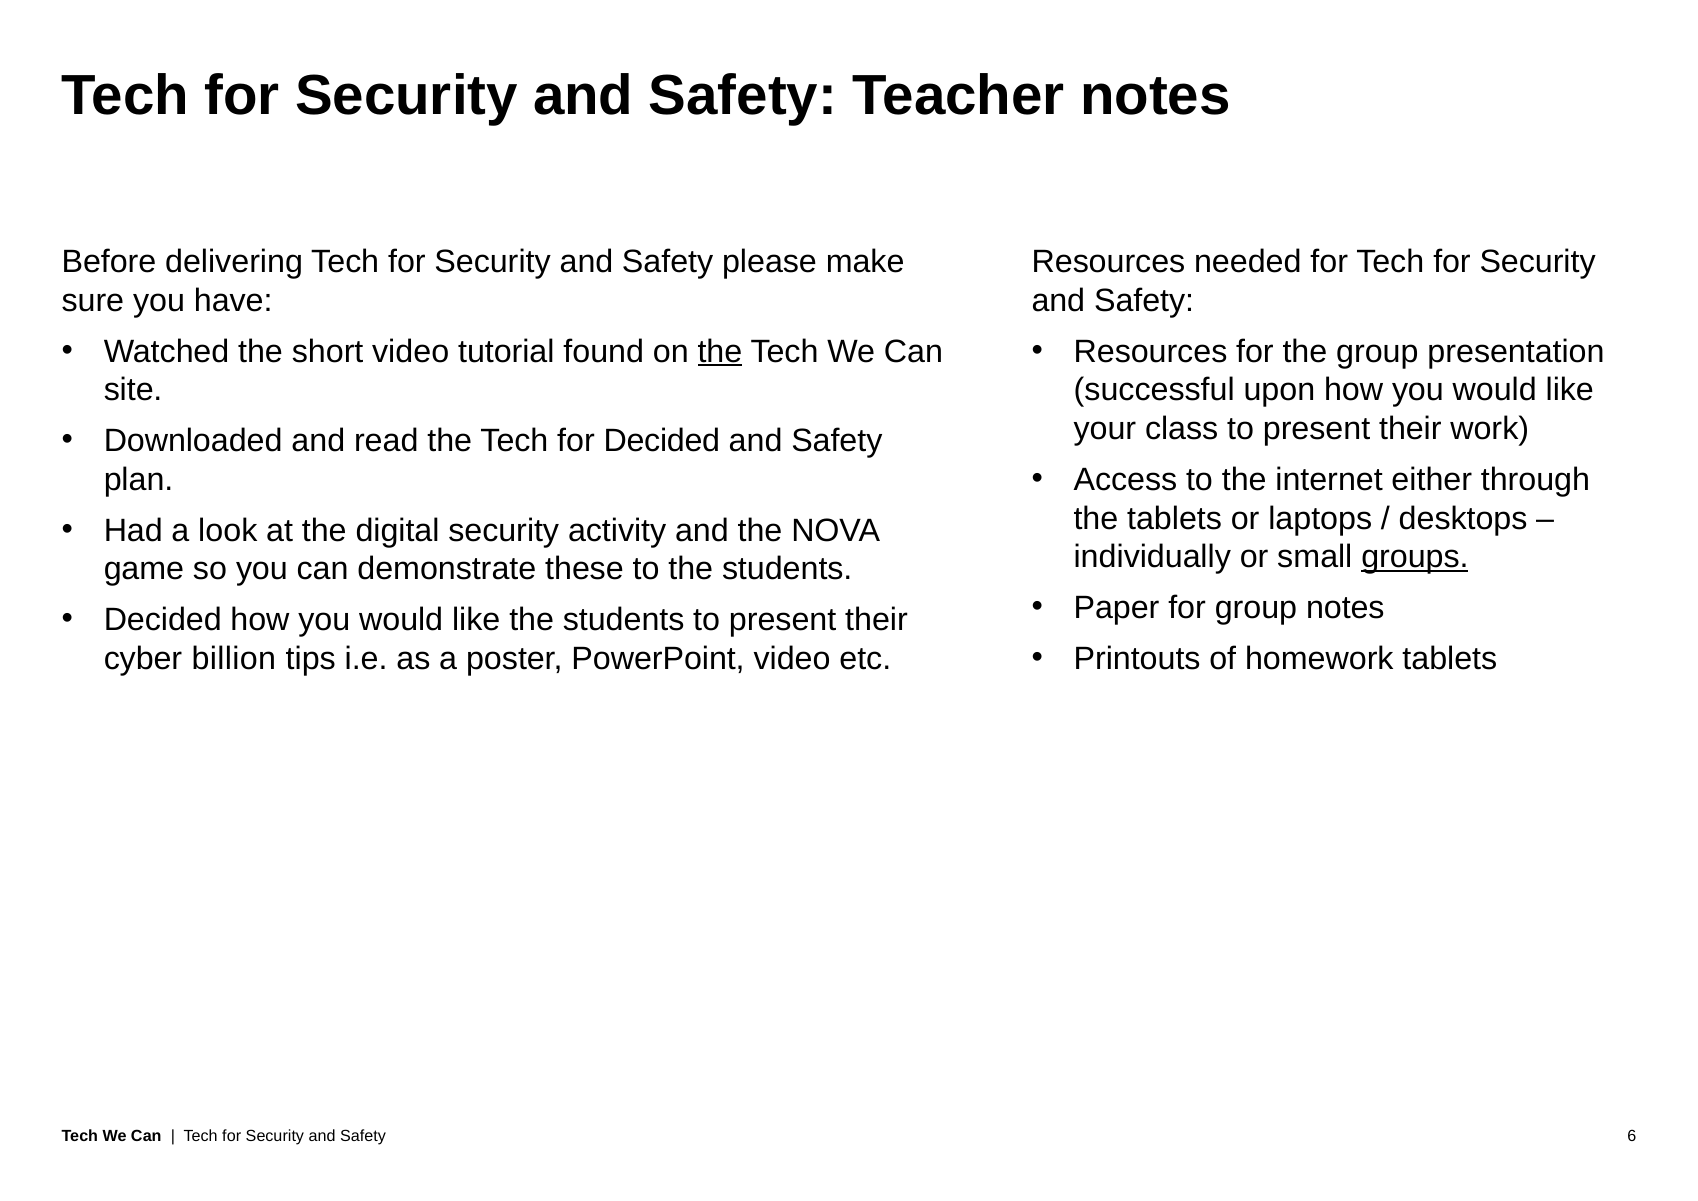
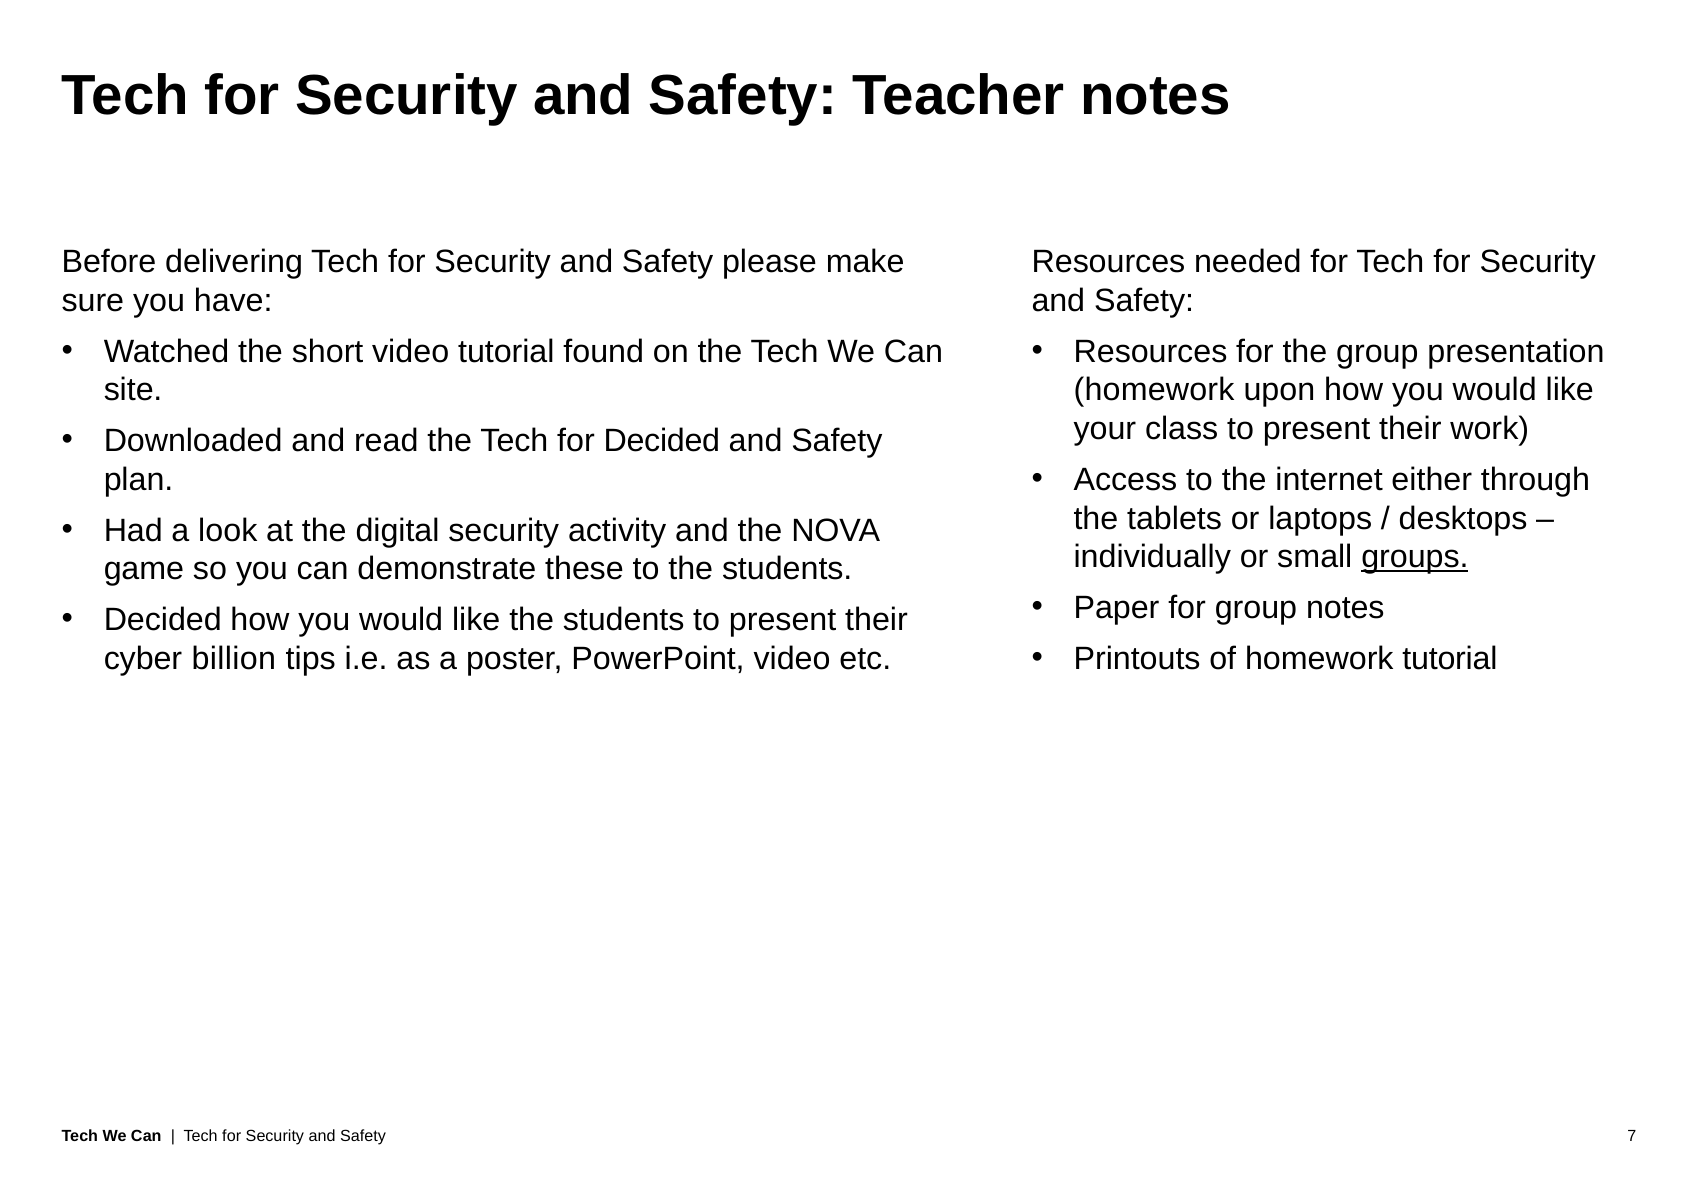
the at (720, 351) underline: present -> none
successful at (1154, 390): successful -> homework
homework tablets: tablets -> tutorial
6: 6 -> 7
